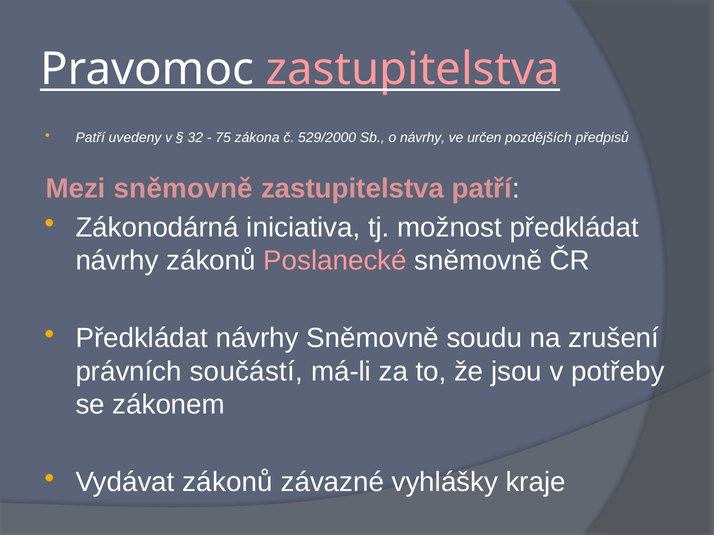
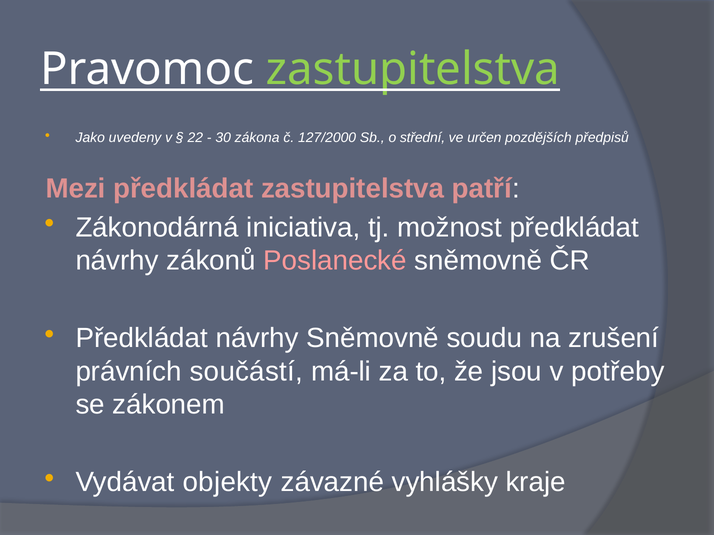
zastupitelstva at (413, 69) colour: pink -> light green
Patří at (90, 138): Patří -> Jako
32: 32 -> 22
75: 75 -> 30
529/2000: 529/2000 -> 127/2000
o návrhy: návrhy -> střední
Mezi sněmovně: sněmovně -> předkládat
Vydávat zákonů: zákonů -> objekty
